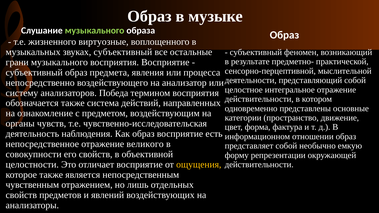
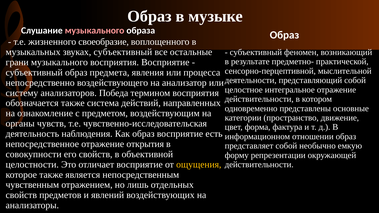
музыкального at (95, 30) colour: light green -> pink
виртуозные: виртуозные -> своеобразие
великого: великого -> открытия
